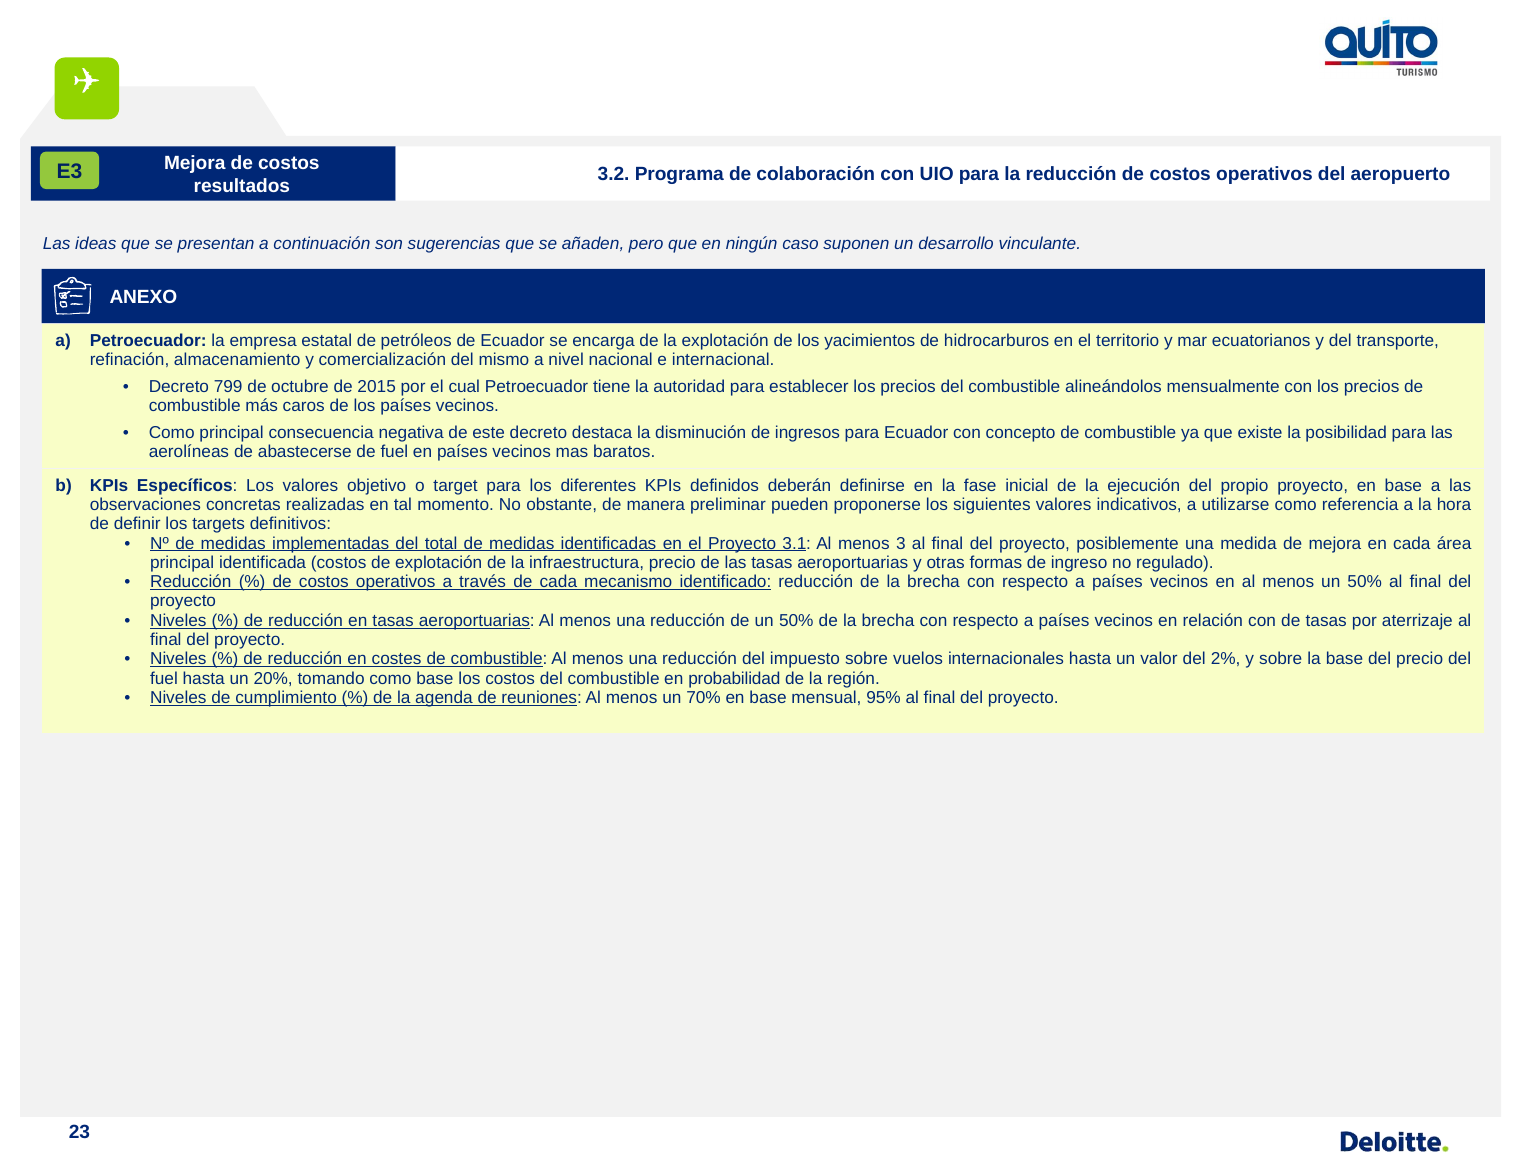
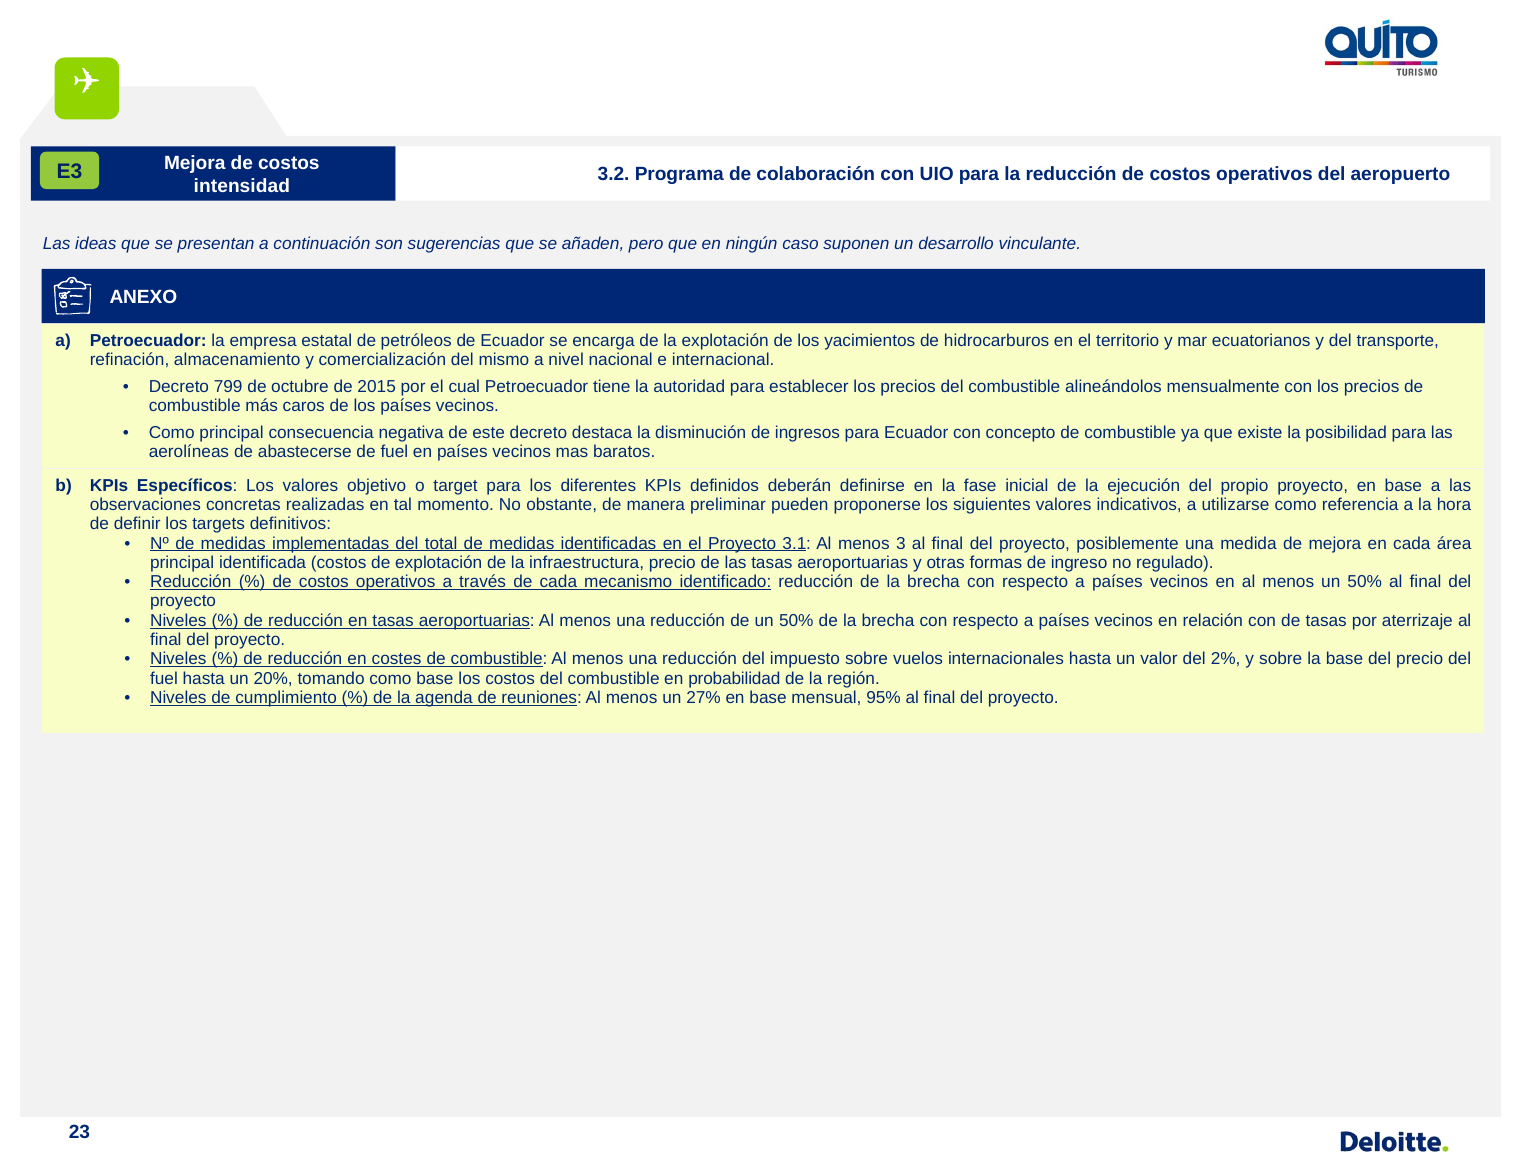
resultados: resultados -> intensidad
70%: 70% -> 27%
